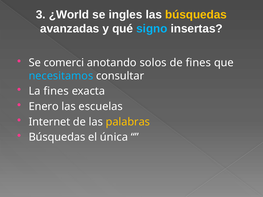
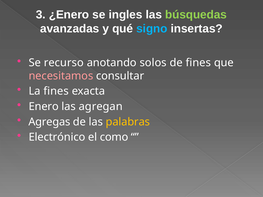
¿World: ¿World -> ¿Enero
búsquedas at (196, 15) colour: yellow -> light green
comerci: comerci -> recurso
necesitamos colour: light blue -> pink
escuelas: escuelas -> agregan
Internet: Internet -> Agregas
Búsquedas at (57, 137): Búsquedas -> Electrónico
única: única -> como
